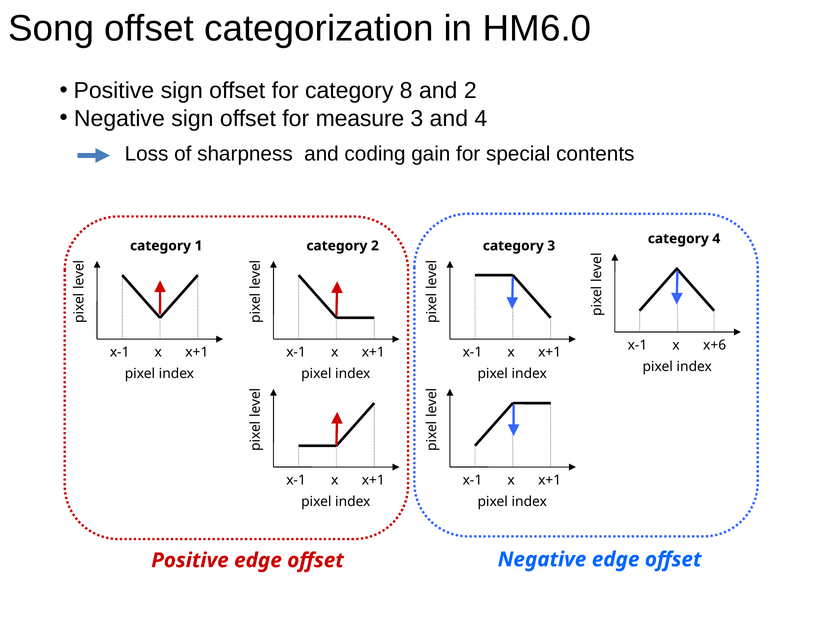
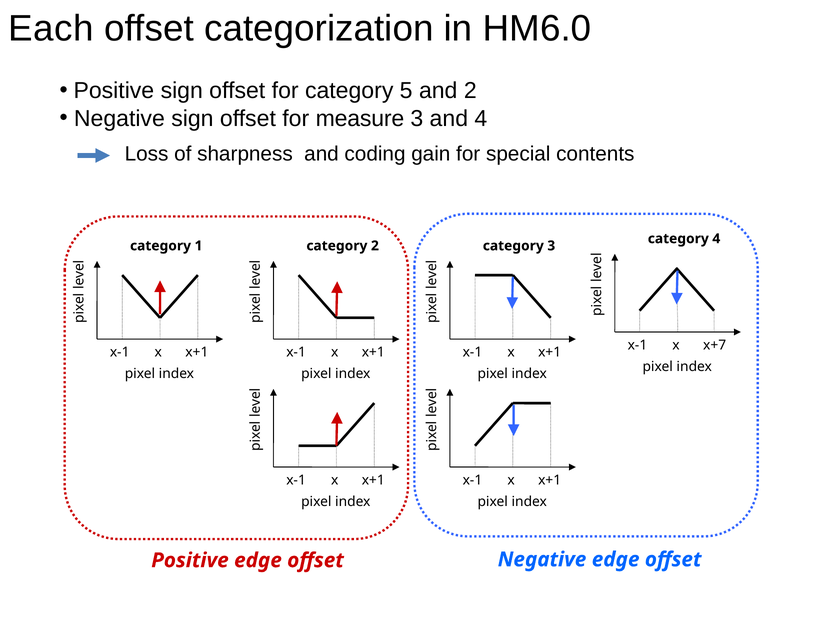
Song: Song -> Each
8: 8 -> 5
x+6: x+6 -> x+7
